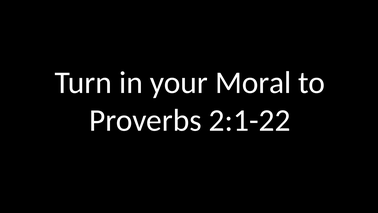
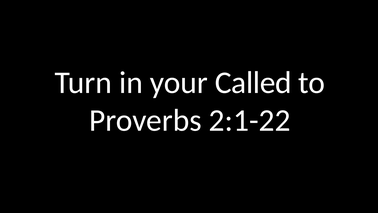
Moral: Moral -> Called
